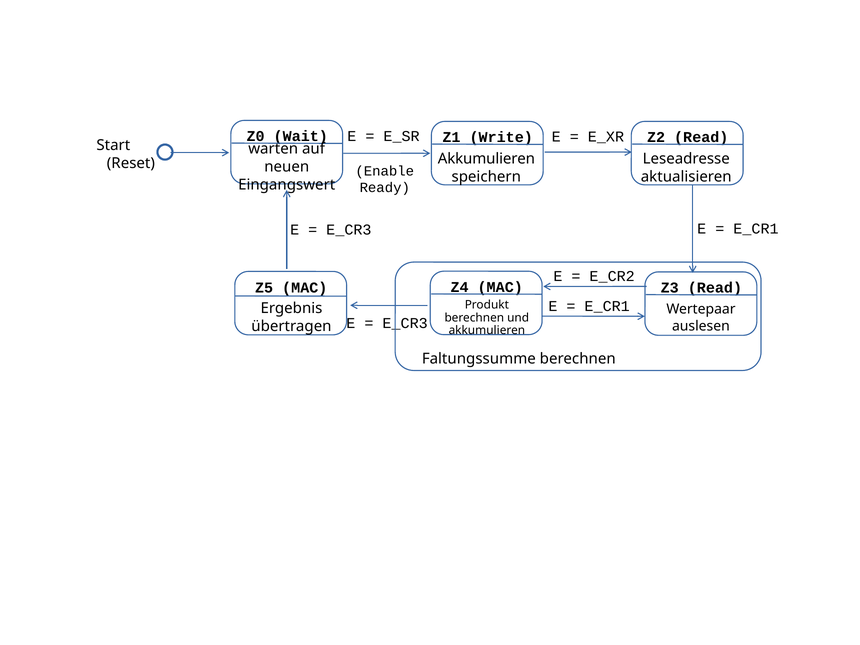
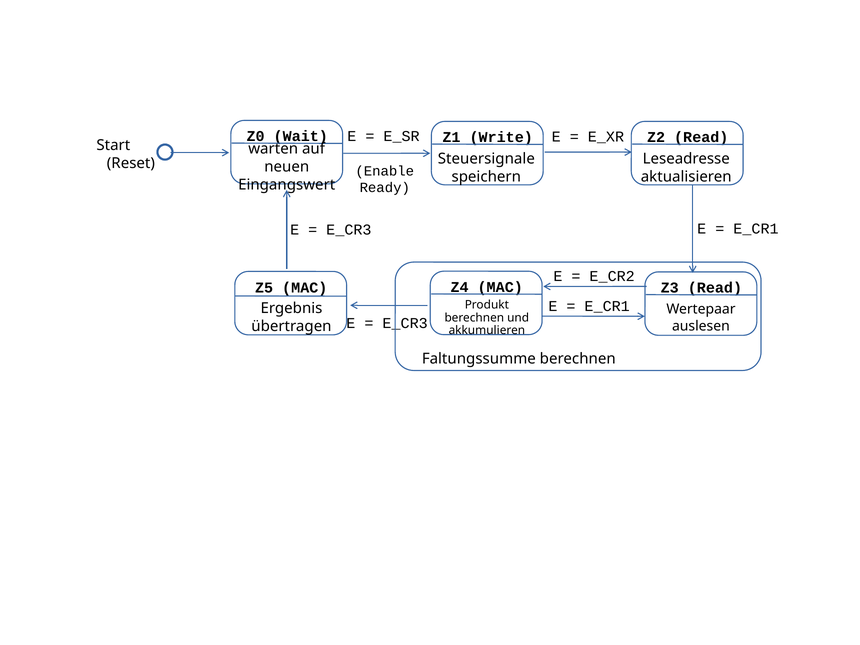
Akkumulieren at (486, 159): Akkumulieren -> Steuersignale
